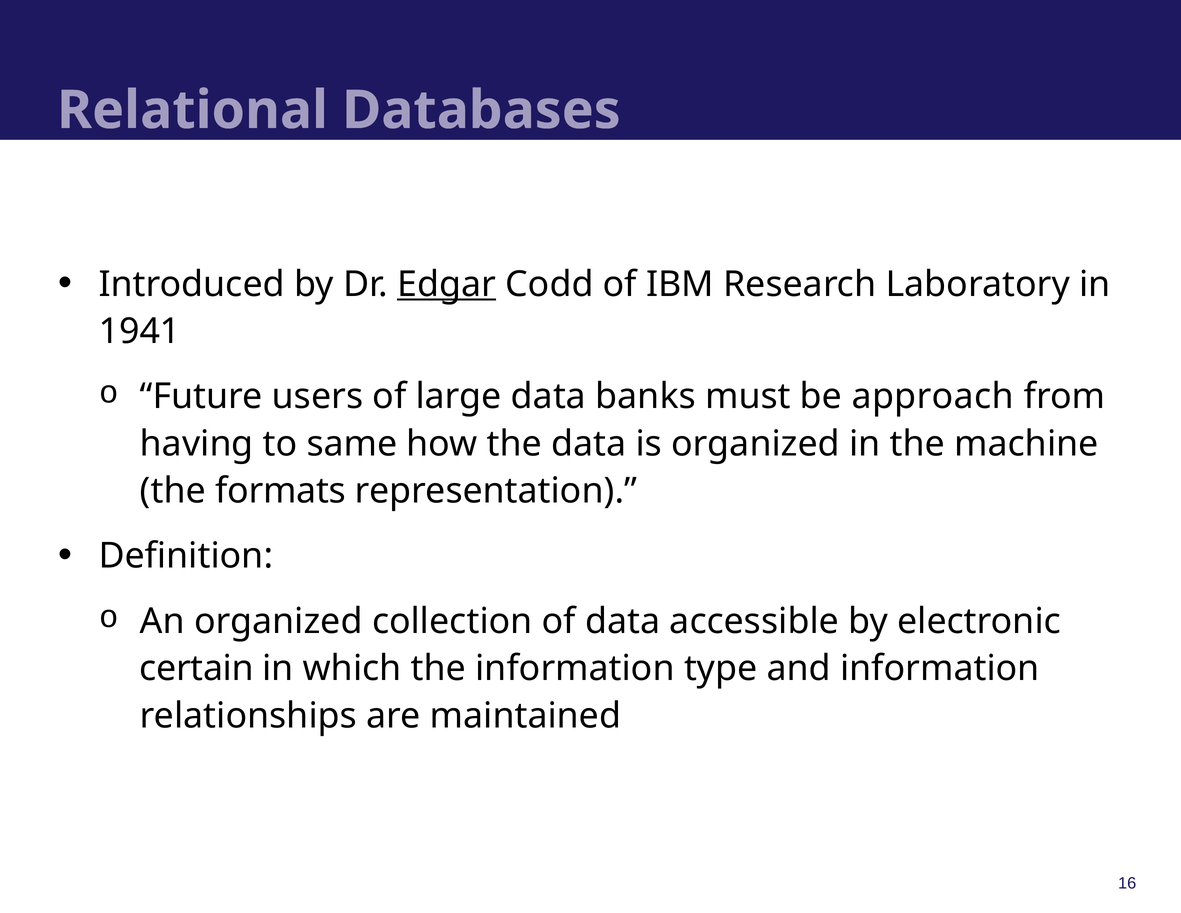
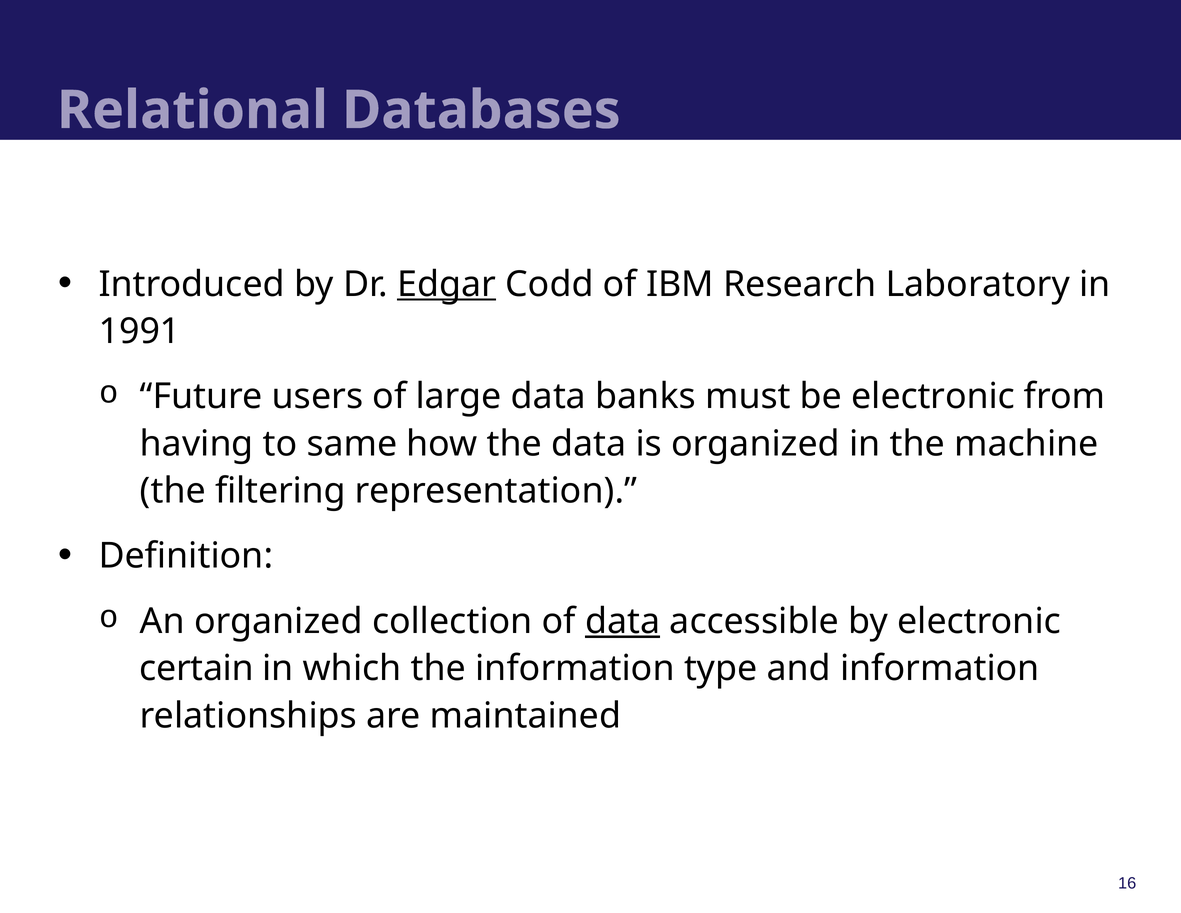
1941: 1941 -> 1991
be approach: approach -> electronic
formats: formats -> filtering
data at (623, 621) underline: none -> present
